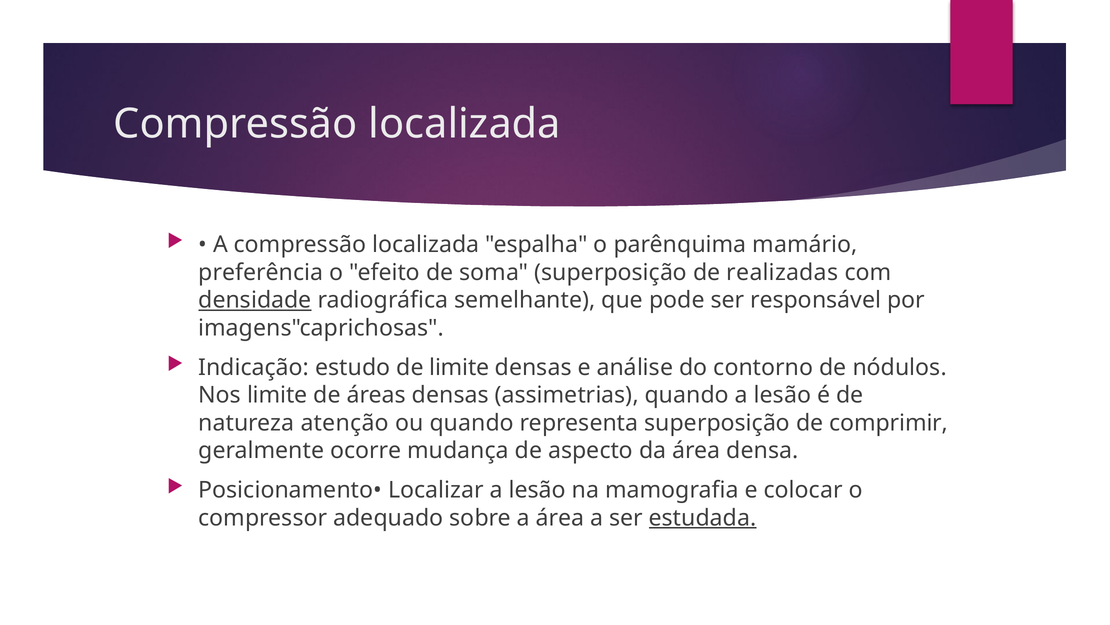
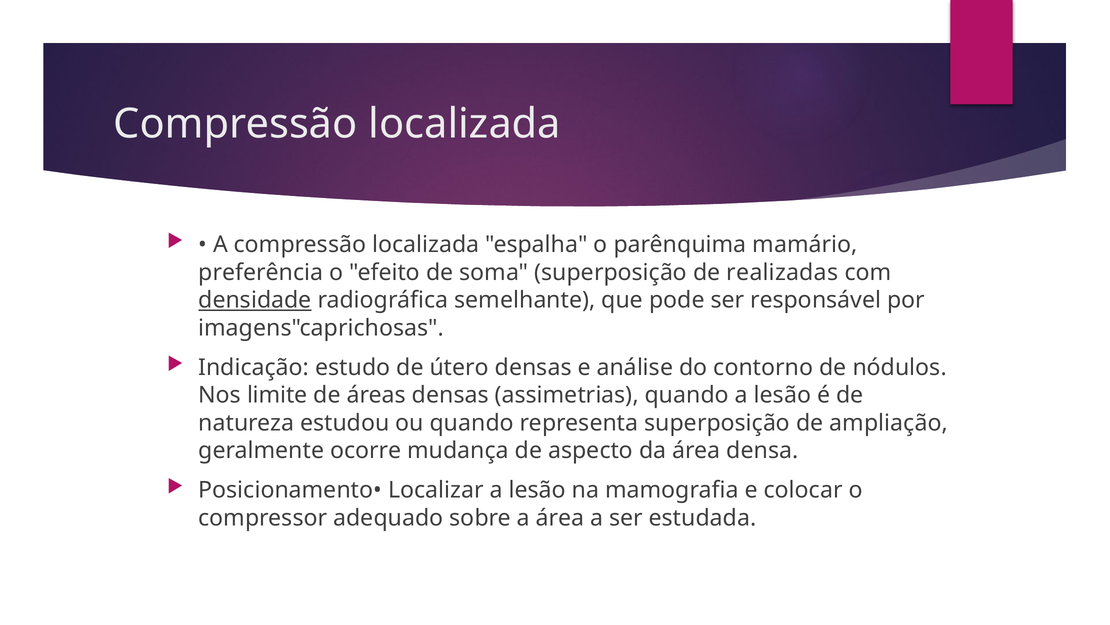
de limite: limite -> útero
atenção: atenção -> estudou
comprimir: comprimir -> ampliação
estudada underline: present -> none
